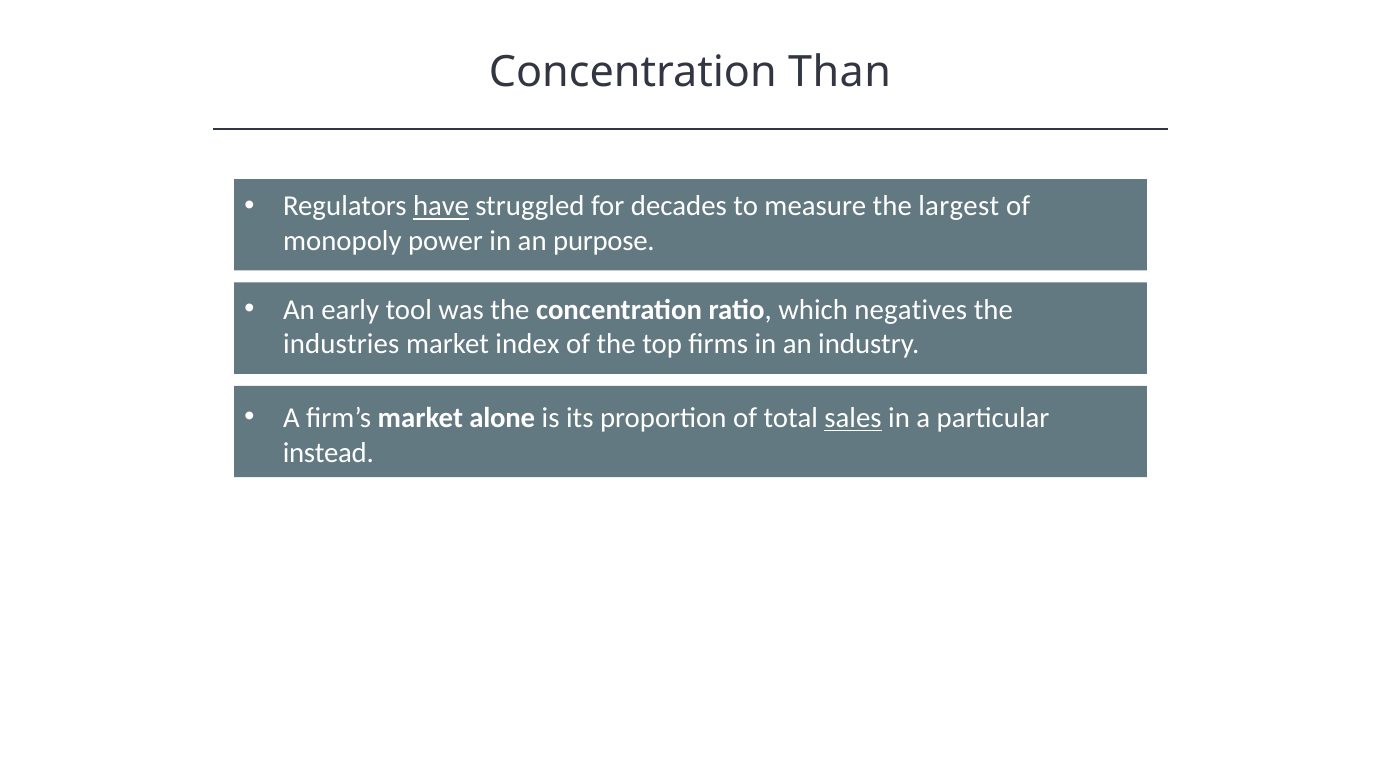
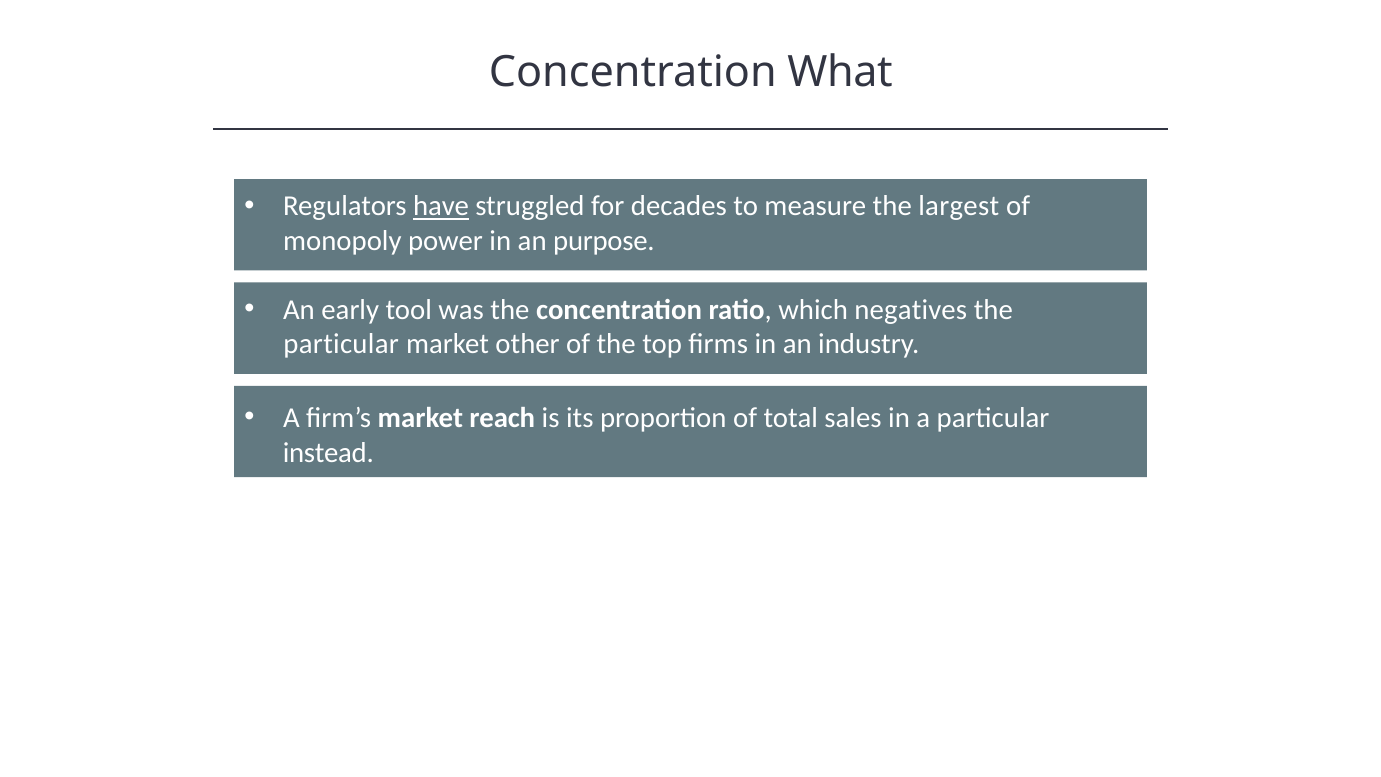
Than: Than -> What
industries at (341, 344): industries -> particular
index: index -> other
alone: alone -> reach
sales underline: present -> none
